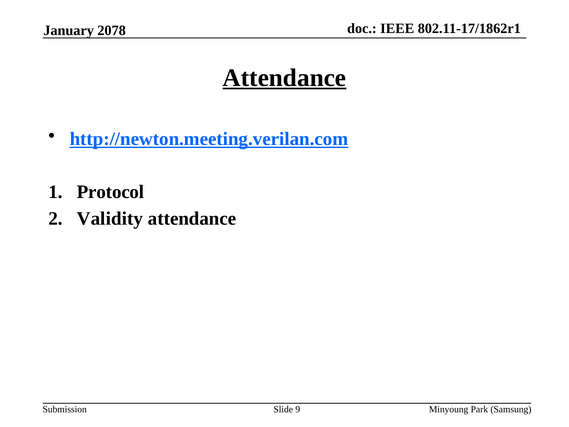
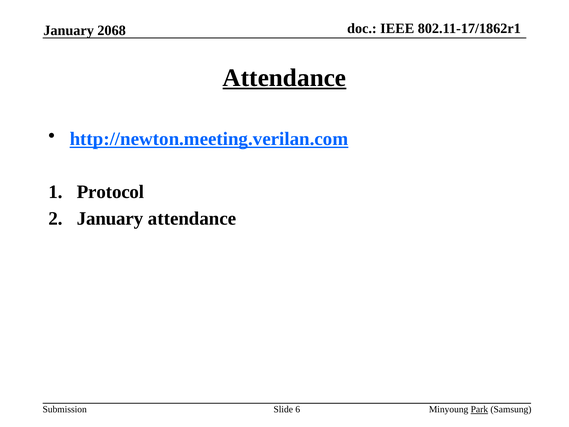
2078: 2078 -> 2068
Validity at (110, 218): Validity -> January
9: 9 -> 6
Park underline: none -> present
